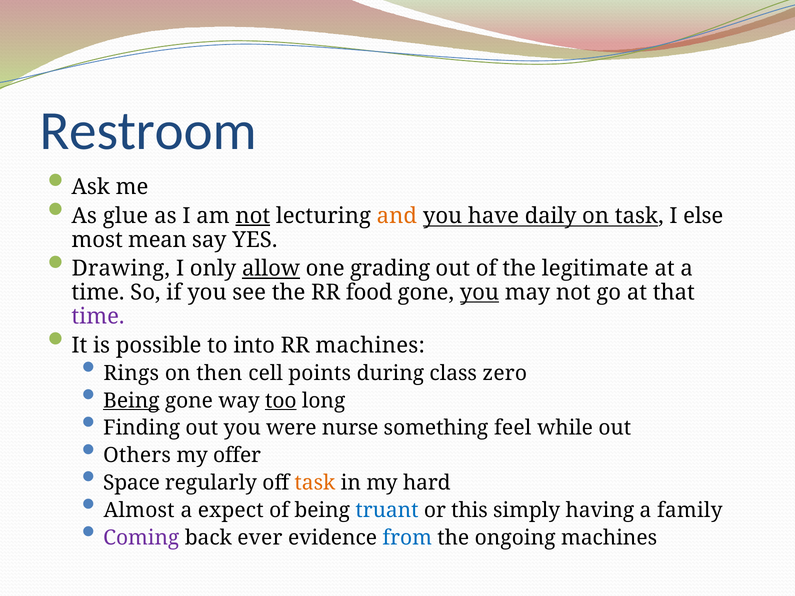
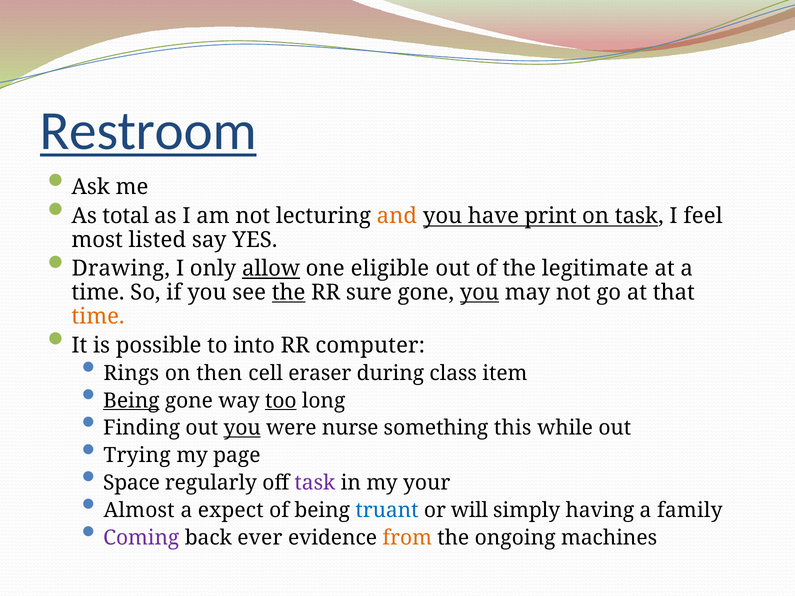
Restroom underline: none -> present
glue: glue -> total
not at (253, 216) underline: present -> none
daily: daily -> print
else: else -> feel
mean: mean -> listed
grading: grading -> eligible
the at (289, 293) underline: none -> present
food: food -> sure
time at (98, 316) colour: purple -> orange
RR machines: machines -> computer
points: points -> eraser
zero: zero -> item
you at (242, 428) underline: none -> present
feel: feel -> this
Others: Others -> Trying
offer: offer -> page
task at (315, 483) colour: orange -> purple
hard: hard -> your
this: this -> will
from colour: blue -> orange
